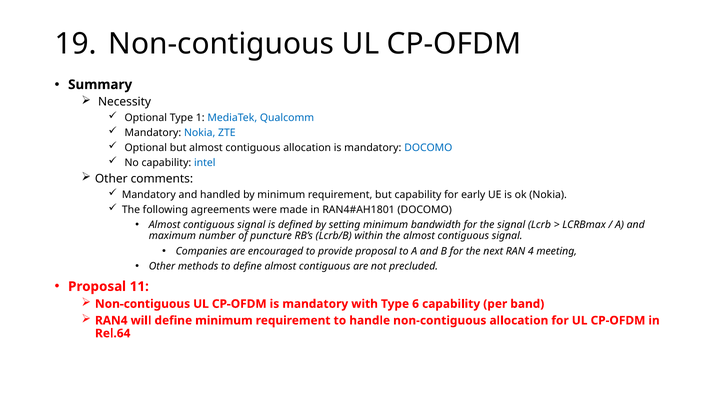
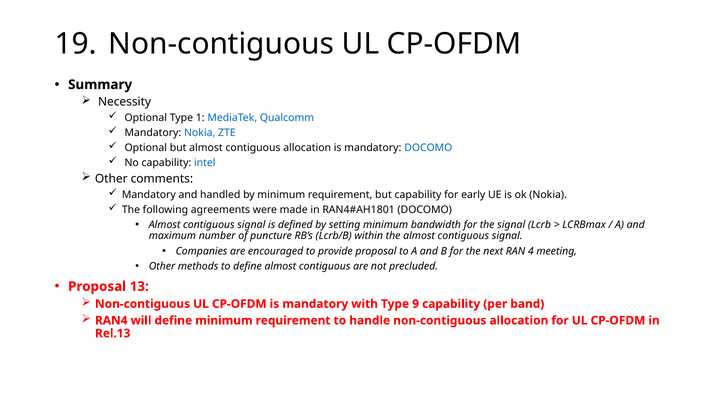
11: 11 -> 13
6: 6 -> 9
Rel.64: Rel.64 -> Rel.13
